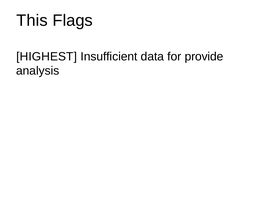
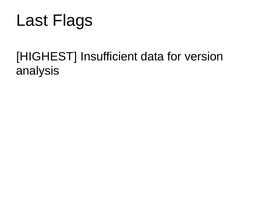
This: This -> Last
provide: provide -> version
